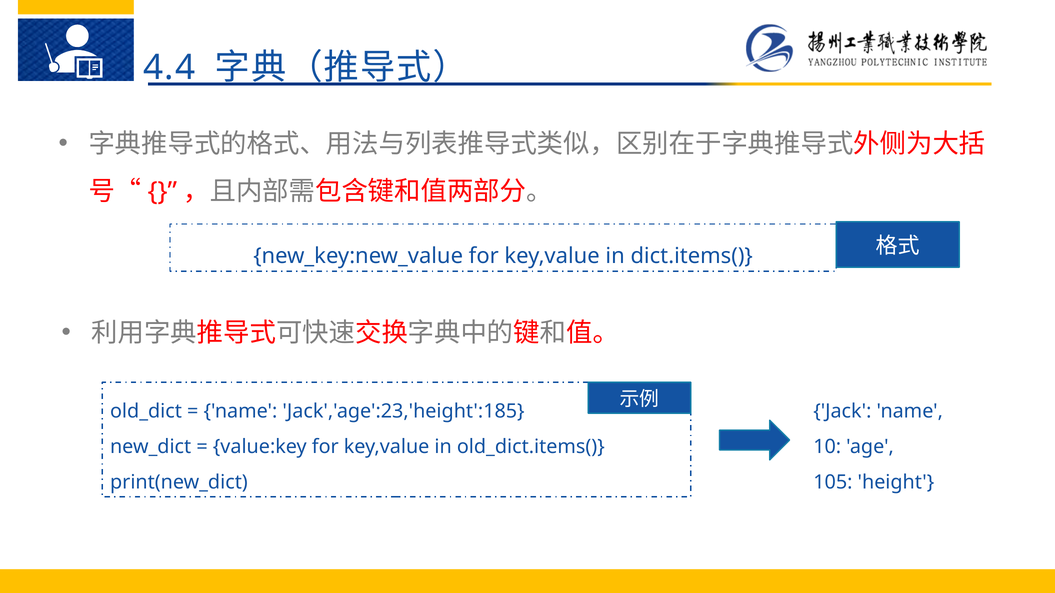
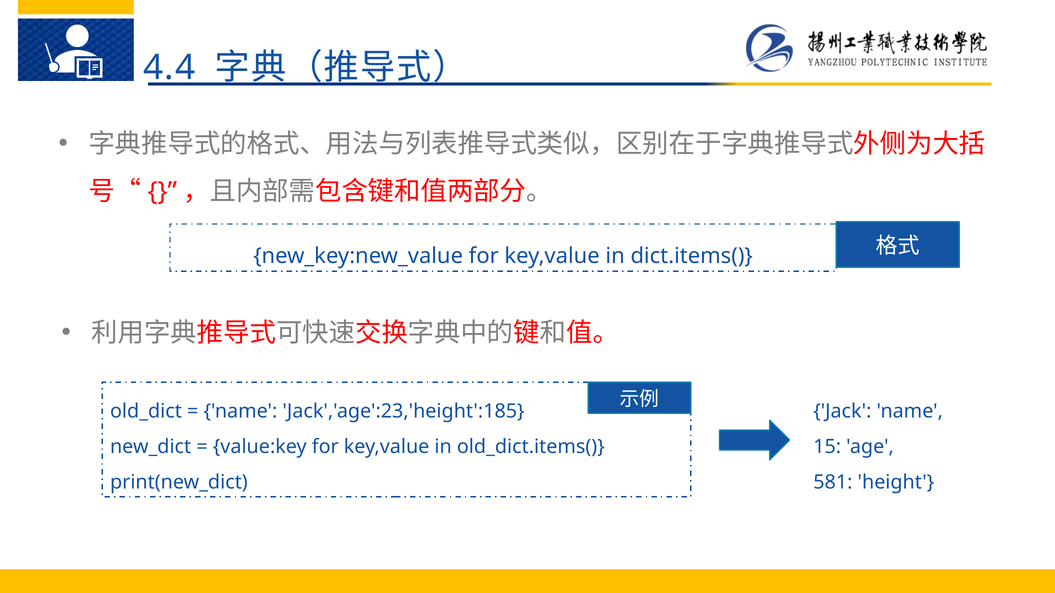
10: 10 -> 15
105: 105 -> 581
